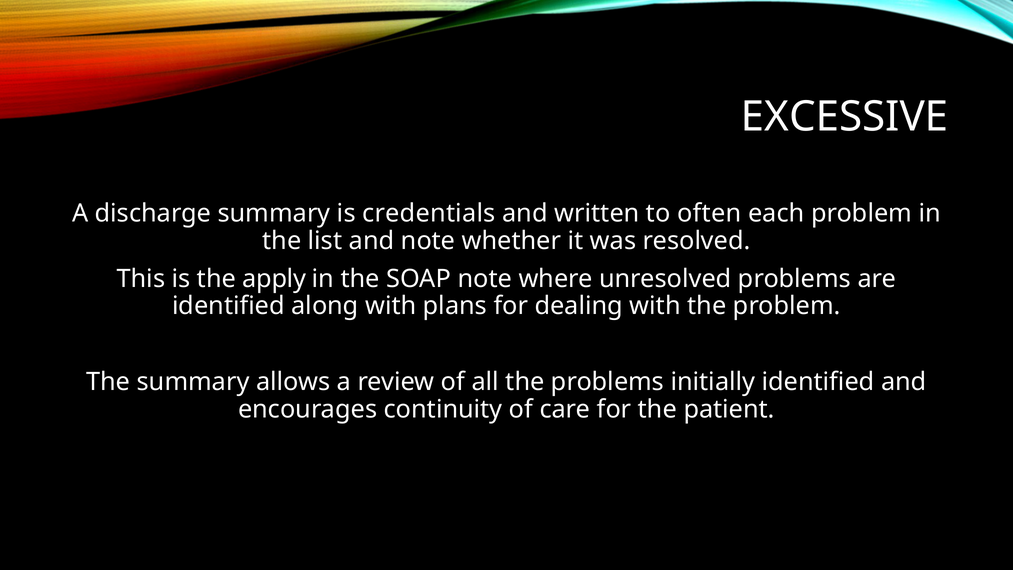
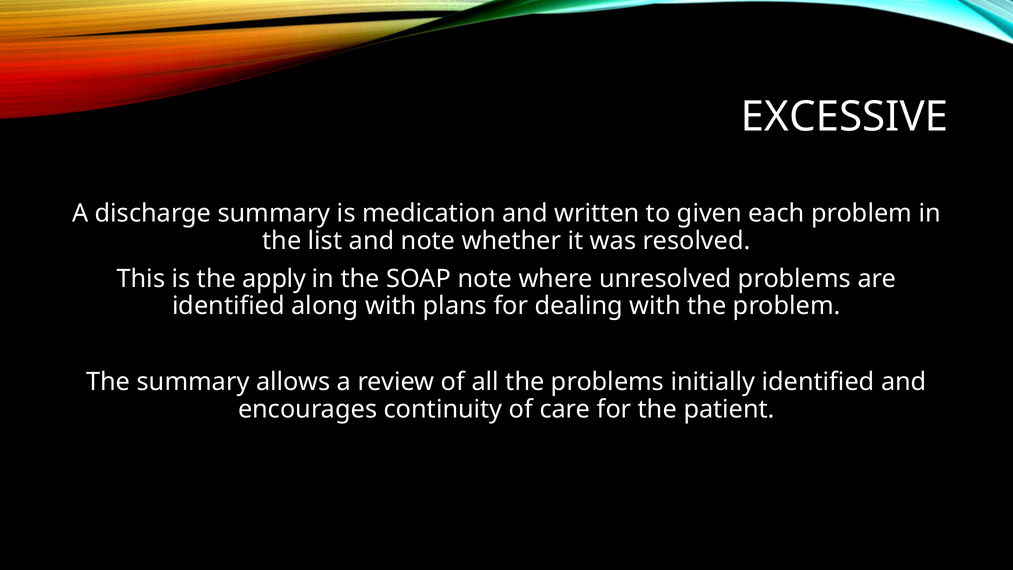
credentials: credentials -> medication
often: often -> given
